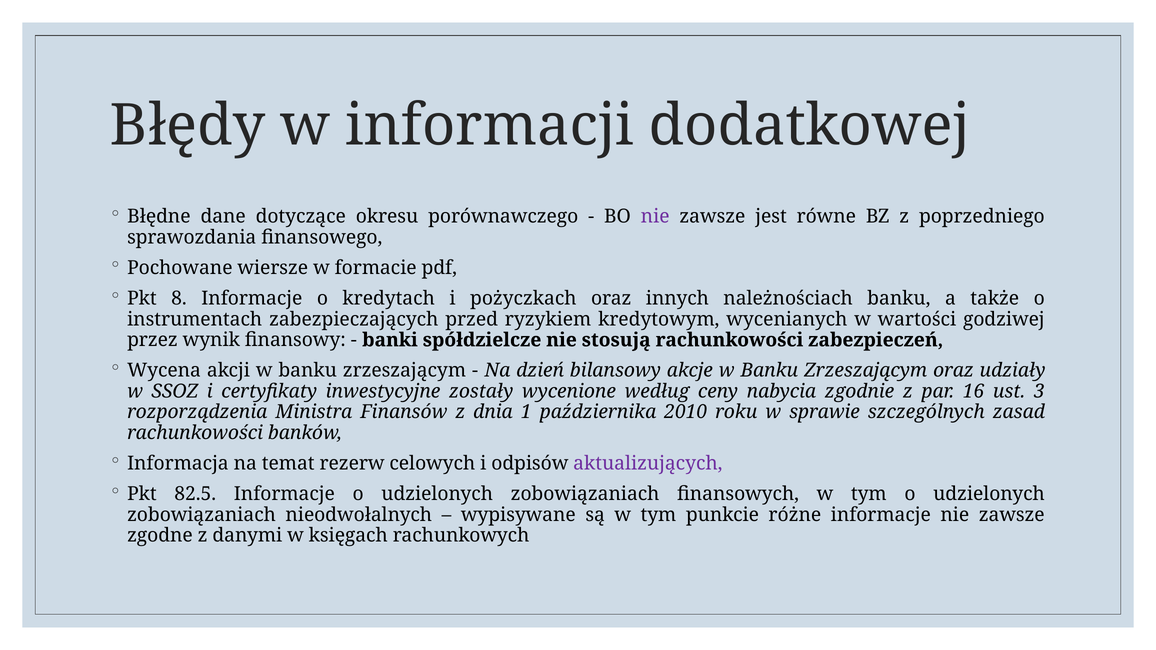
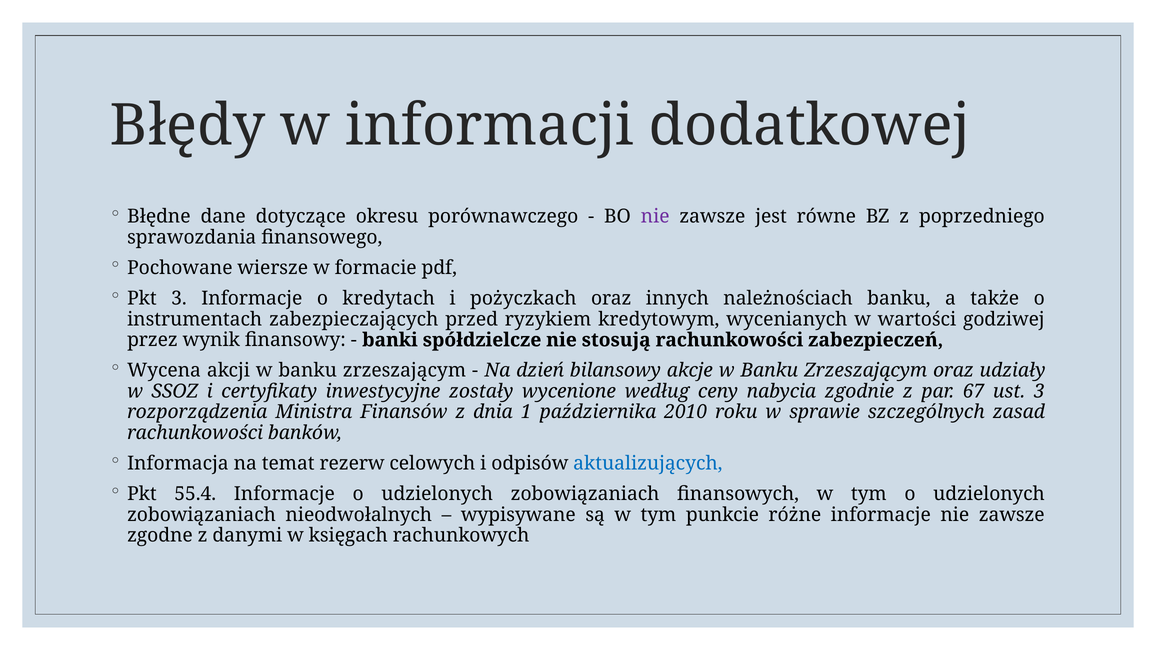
Pkt 8: 8 -> 3
16: 16 -> 67
aktualizujących colour: purple -> blue
82.5: 82.5 -> 55.4
